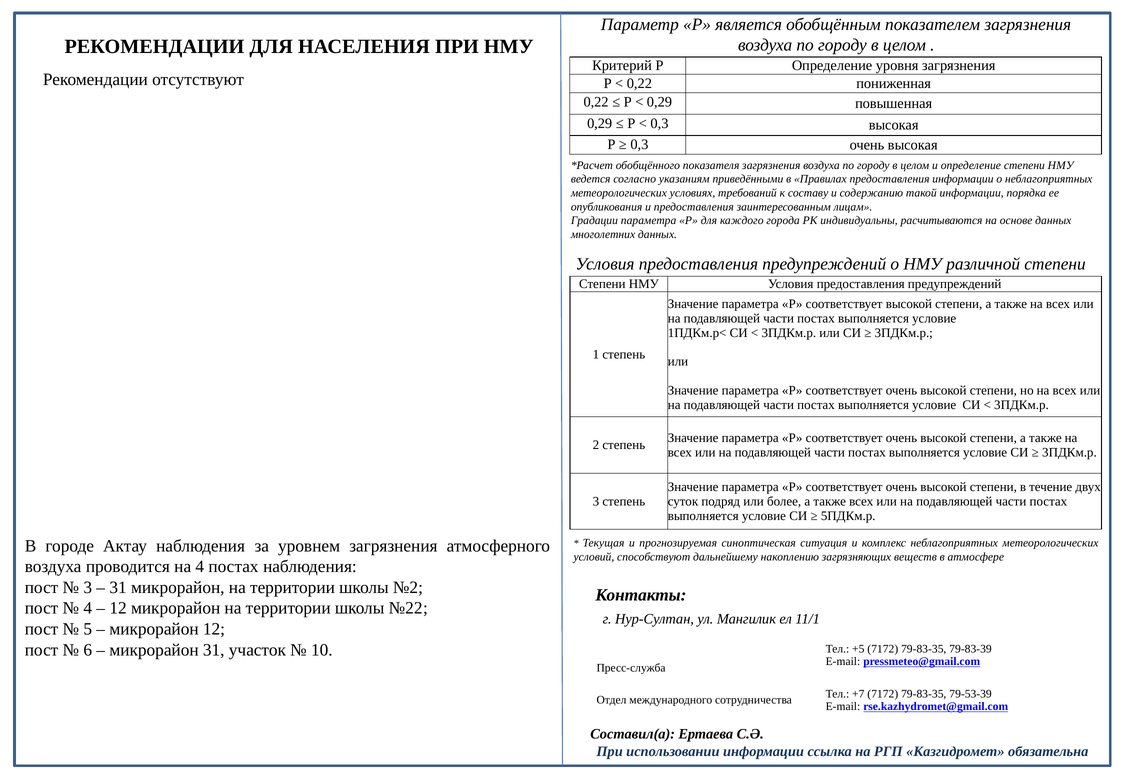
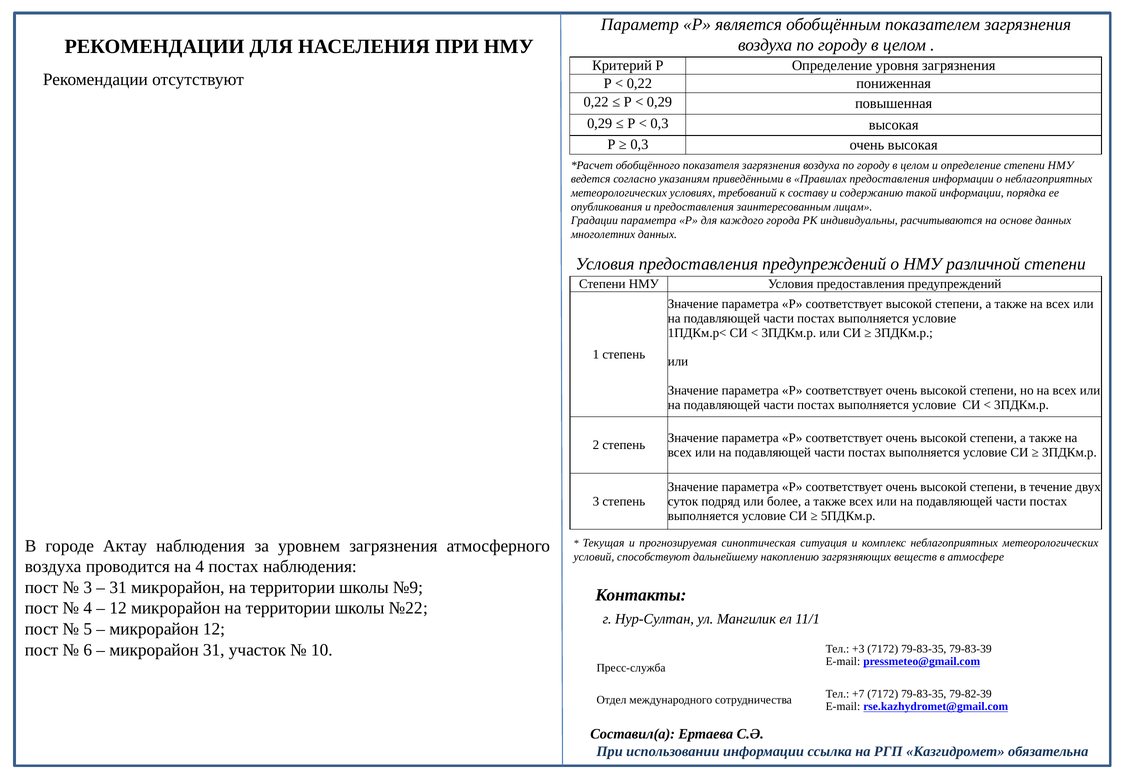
№2: №2 -> №9
+5: +5 -> +3
79-53-39: 79-53-39 -> 79-82-39
